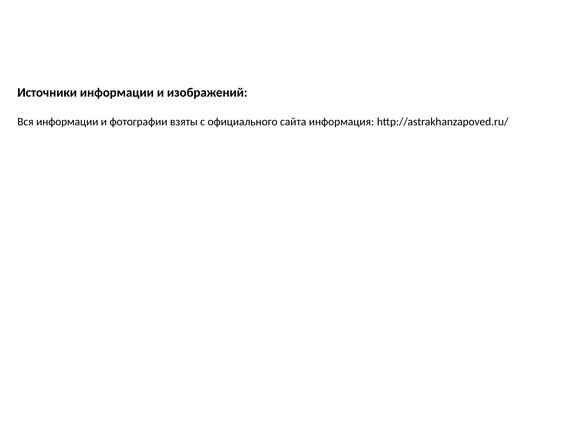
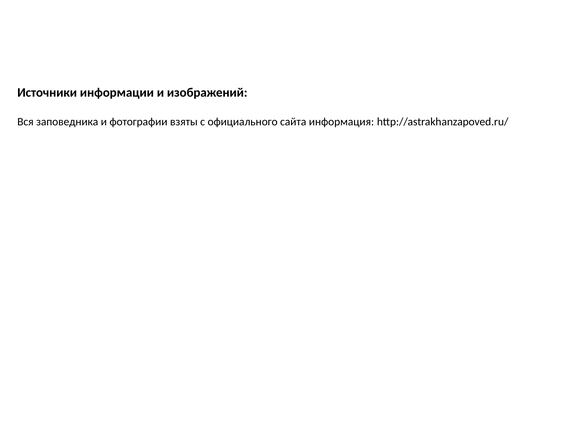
Вся информации: информации -> заповедника
